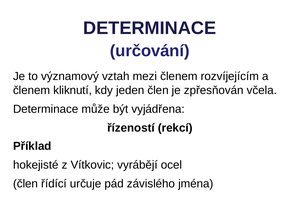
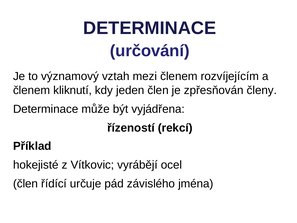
včela: včela -> členy
